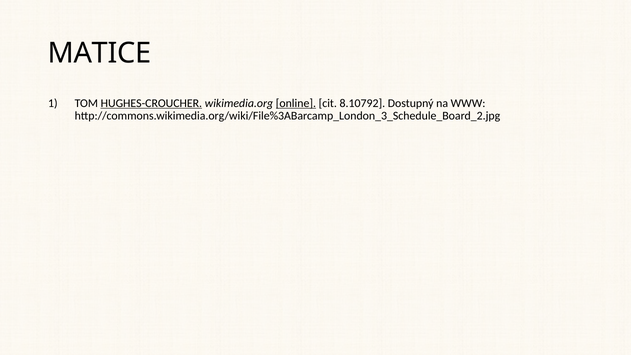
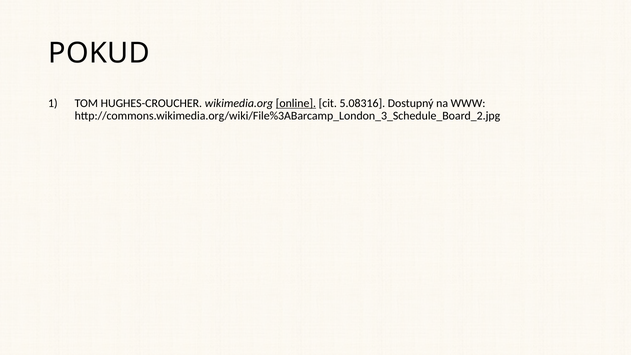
MATICE: MATICE -> POKUD
HUGHES-CROUCHER underline: present -> none
8.10792: 8.10792 -> 5.08316
